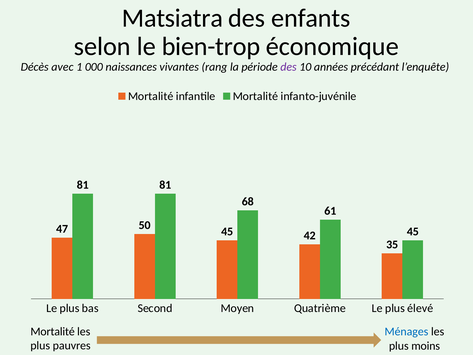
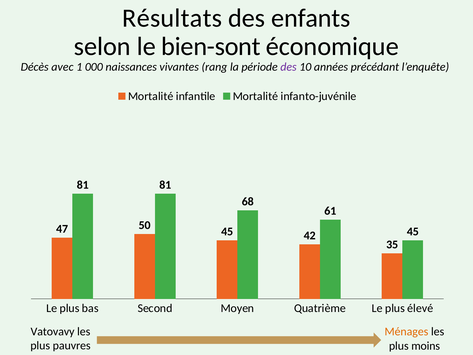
Matsiatra: Matsiatra -> Résultats
bien-trop: bien-trop -> bien-sont
Mortalité at (53, 331): Mortalité -> Vatovavy
Ménages colour: blue -> orange
